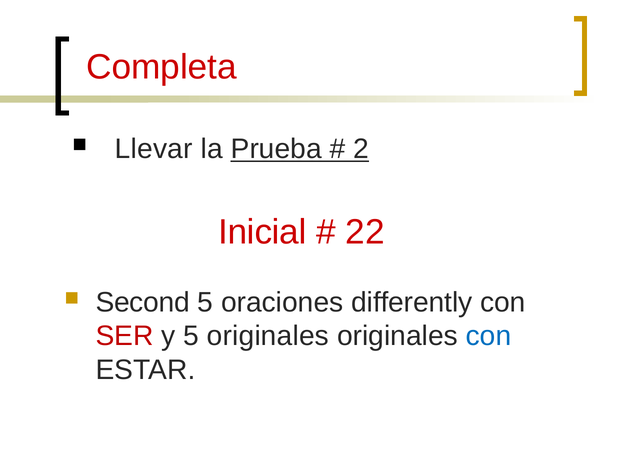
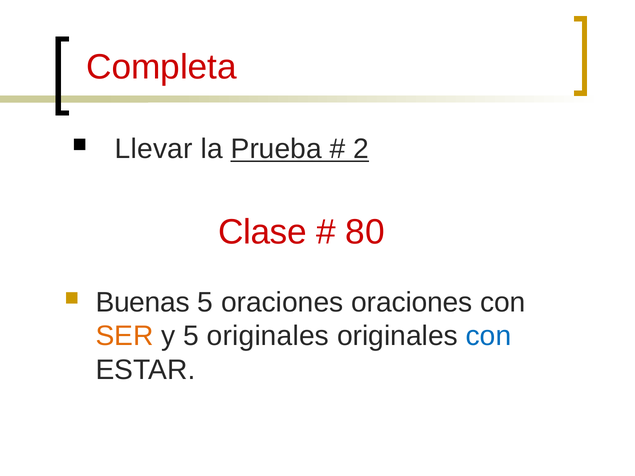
Inicial: Inicial -> Clase
22: 22 -> 80
Second: Second -> Buenas
oraciones differently: differently -> oraciones
SER colour: red -> orange
